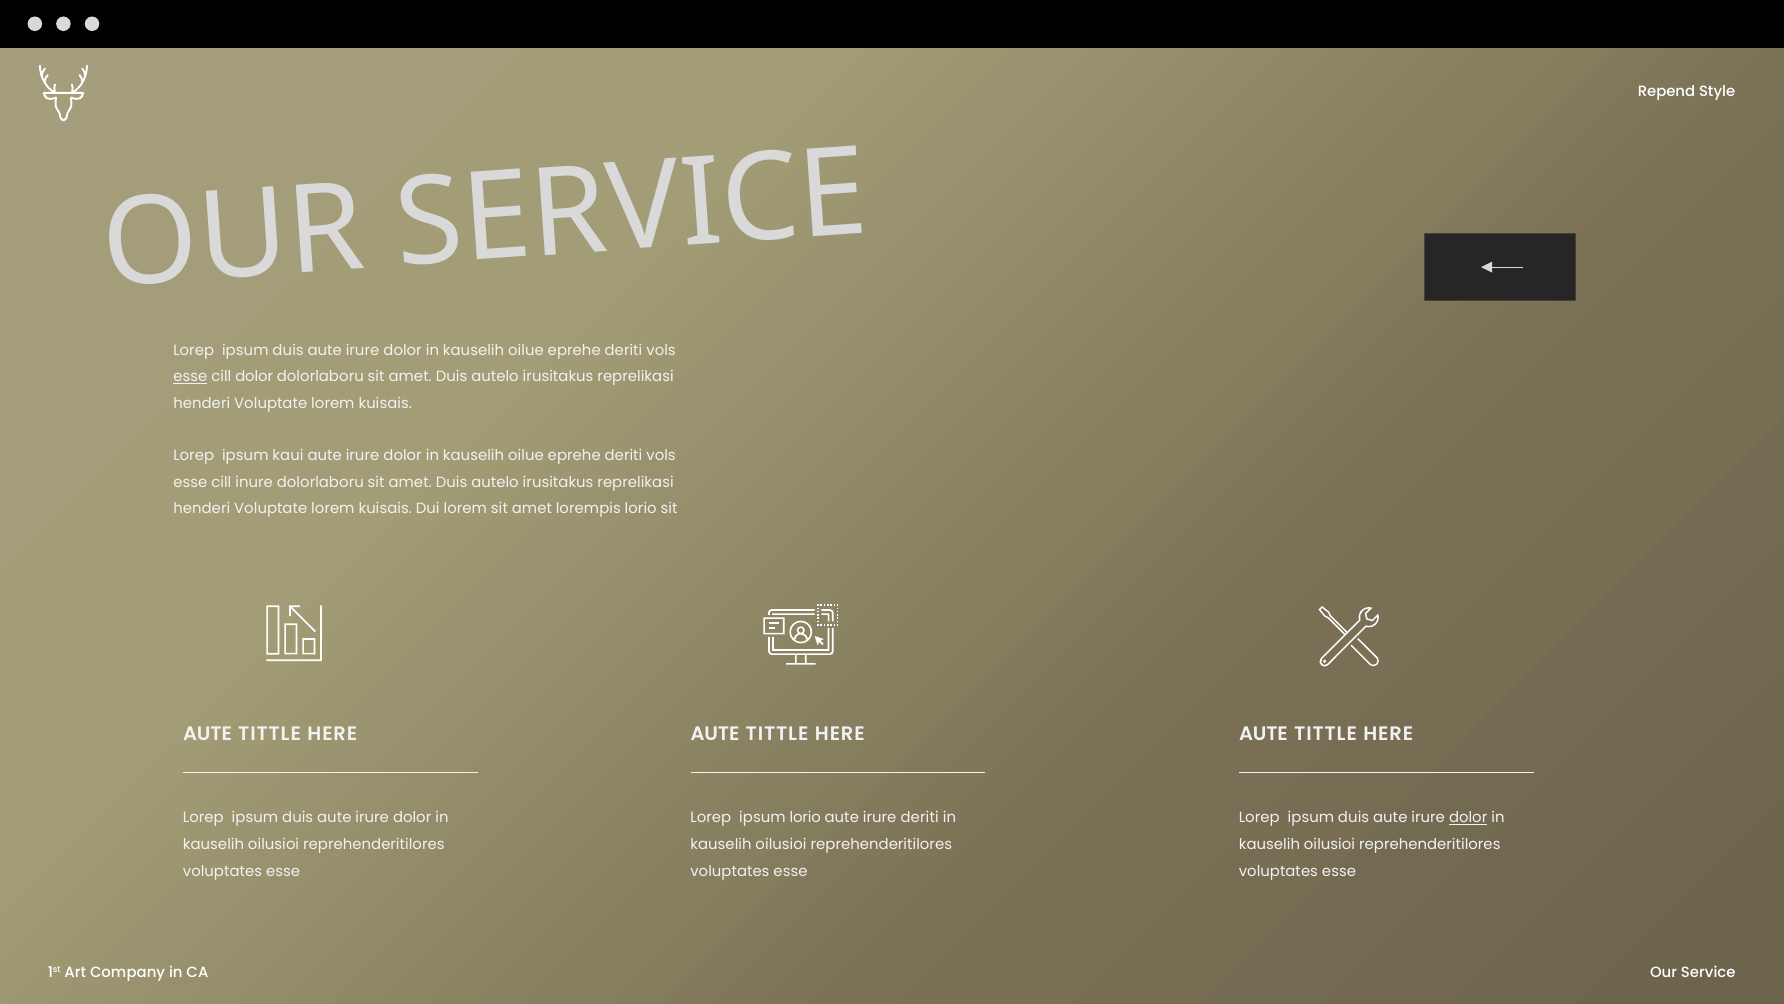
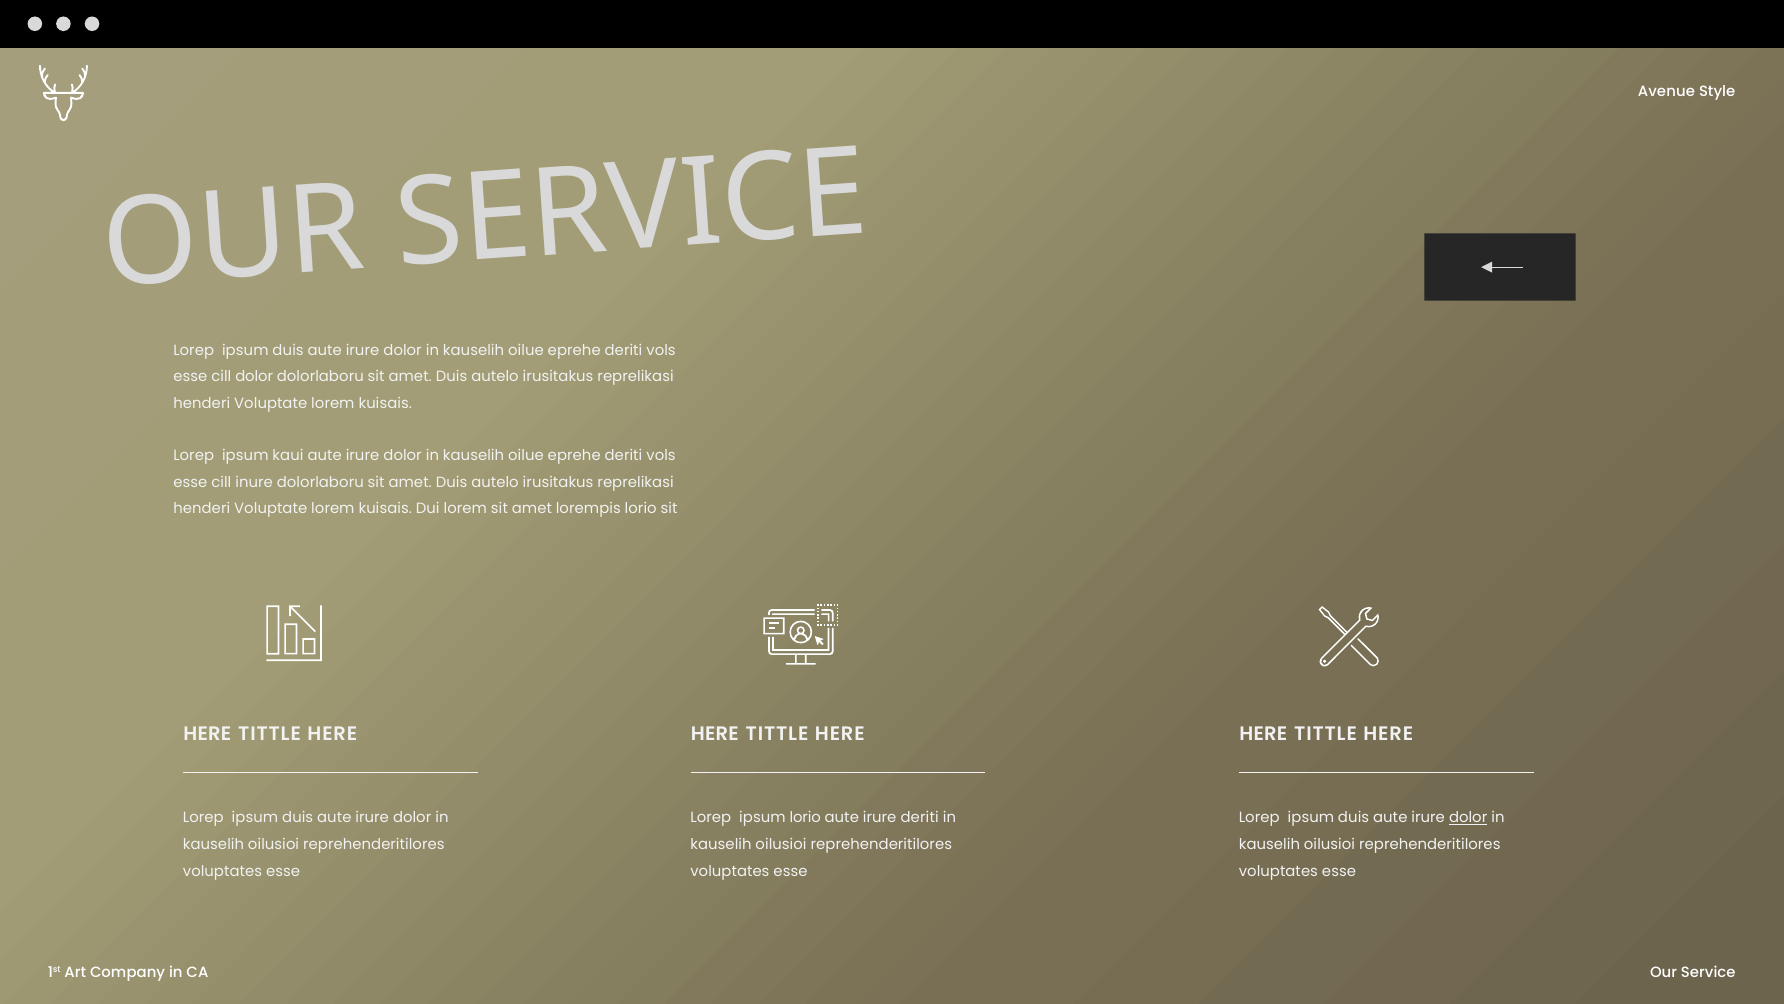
Repend: Repend -> Avenue
esse at (190, 377) underline: present -> none
AUTE at (207, 733): AUTE -> HERE
AUTE at (715, 733): AUTE -> HERE
AUTE at (1263, 733): AUTE -> HERE
